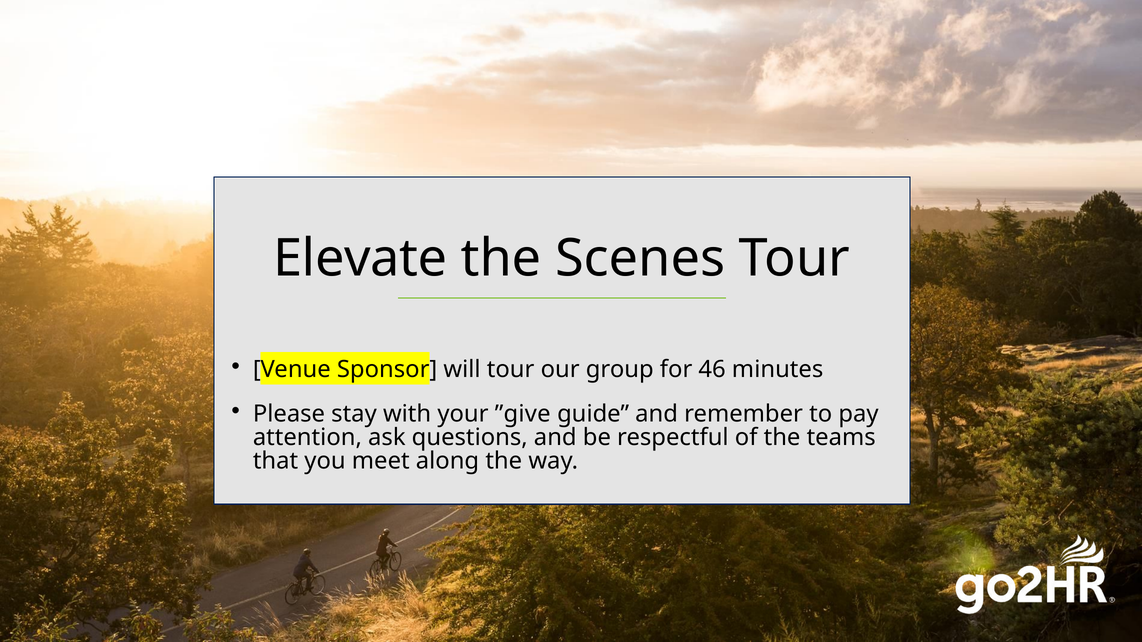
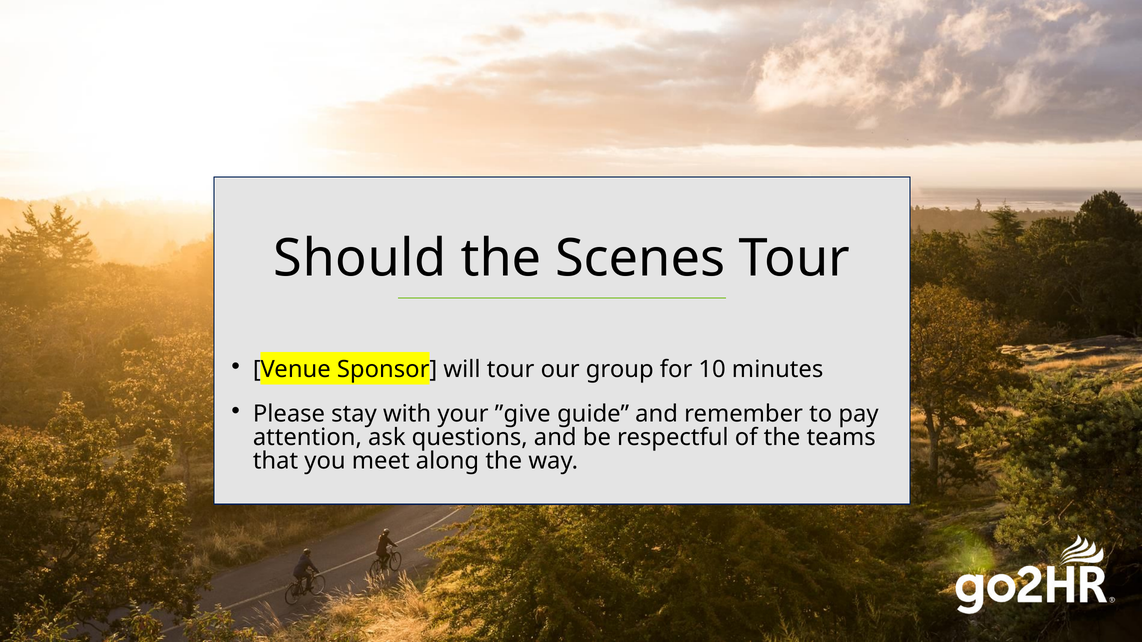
Elevate: Elevate -> Should
46: 46 -> 10
